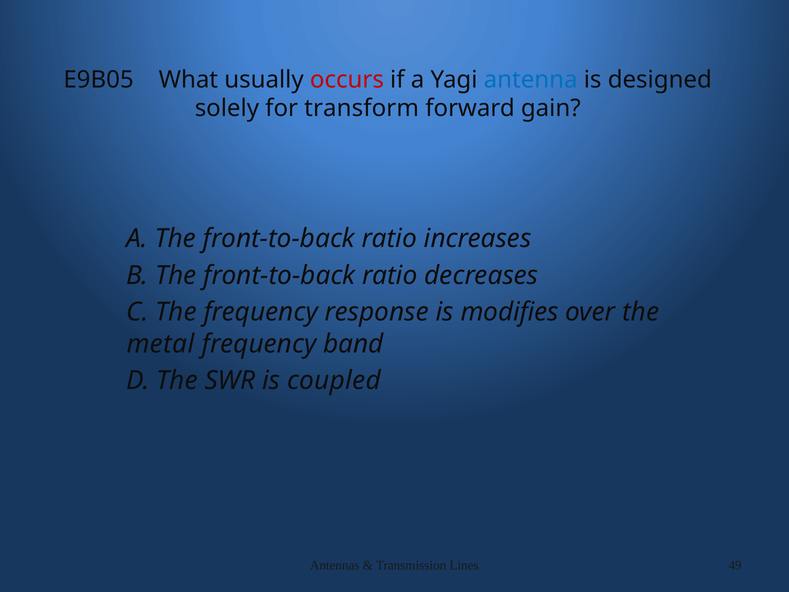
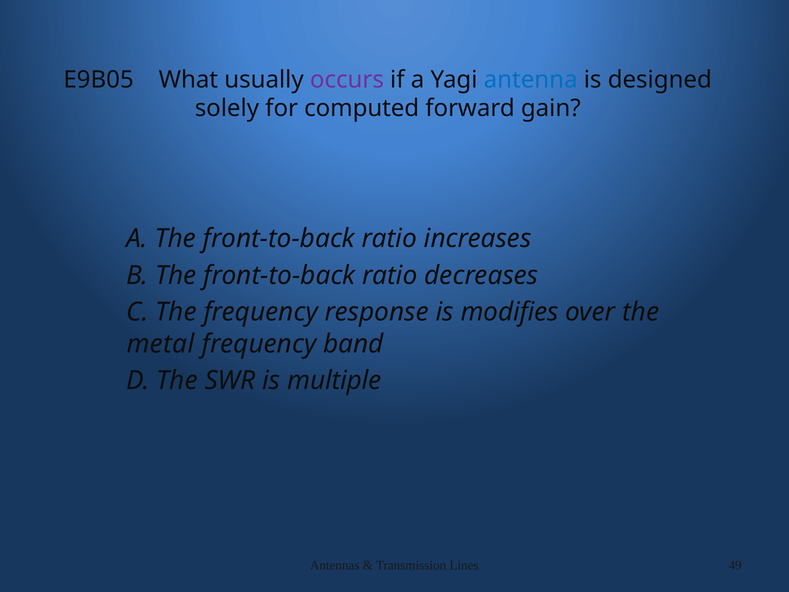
occurs colour: red -> purple
transform: transform -> computed
coupled: coupled -> multiple
